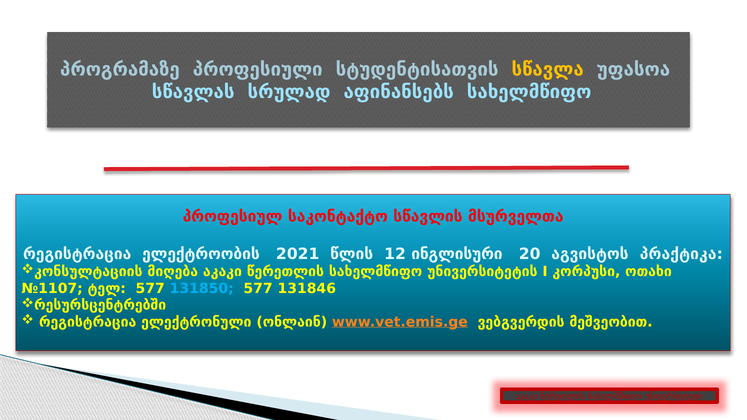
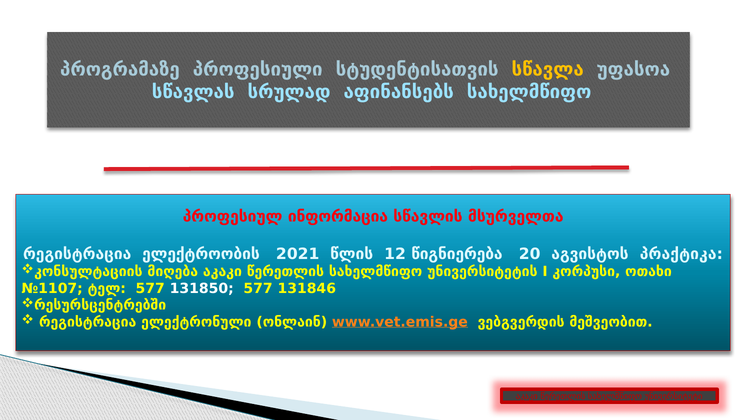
საკონტაქტო: საკონტაქტო -> ინფორმაცია
ინგლისური: ინგლისური -> წიგნიერება
131850 colour: light blue -> white
